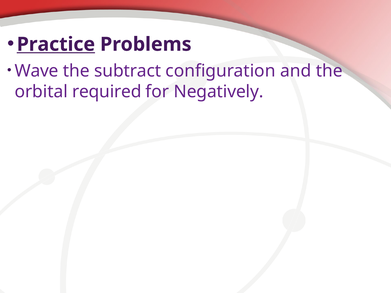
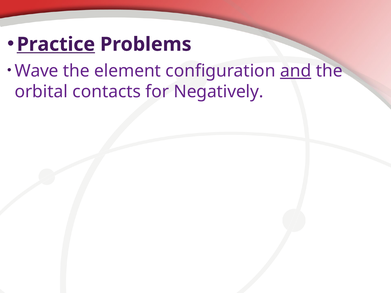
subtract: subtract -> element
and underline: none -> present
required: required -> contacts
